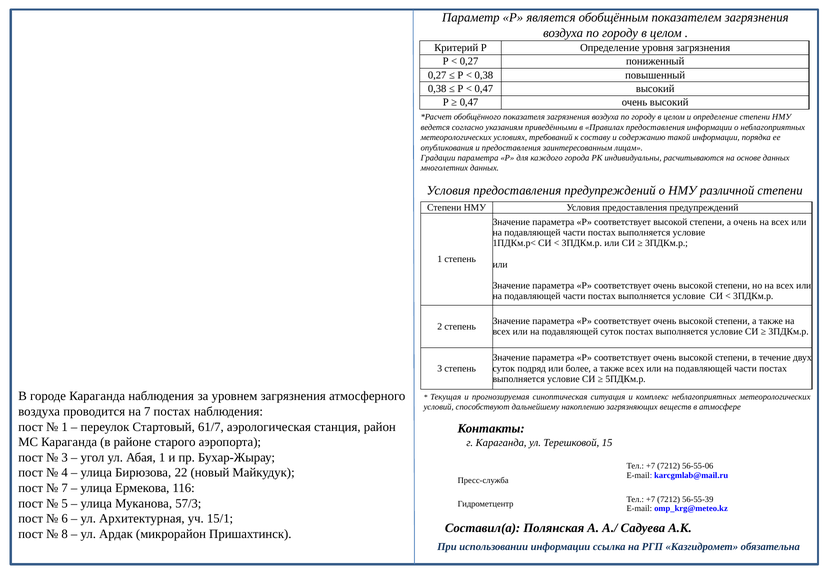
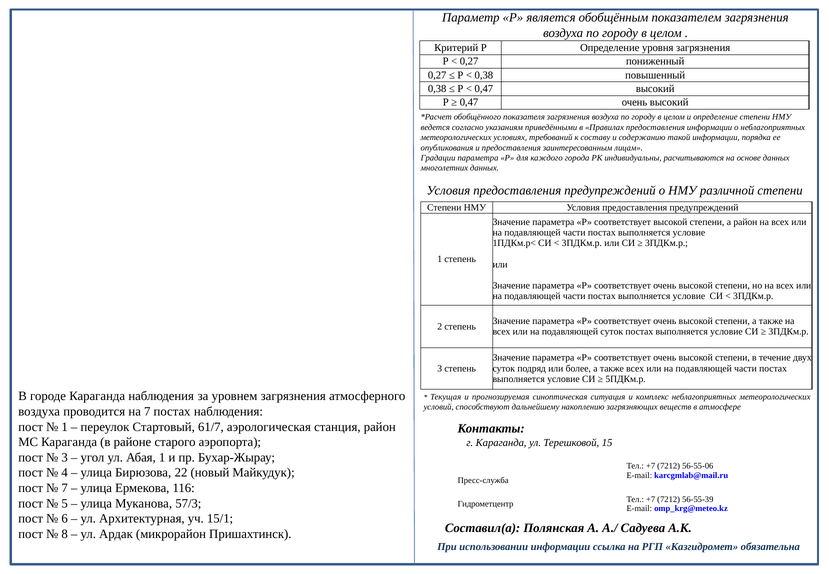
а очень: очень -> район
